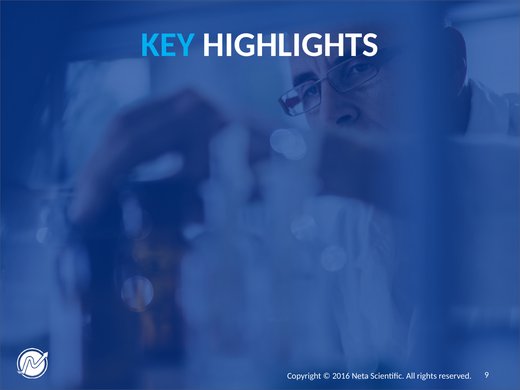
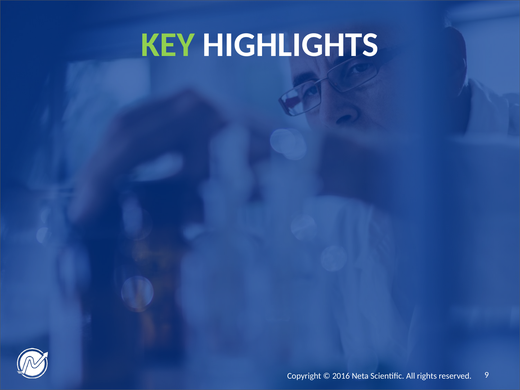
KEY colour: light blue -> light green
